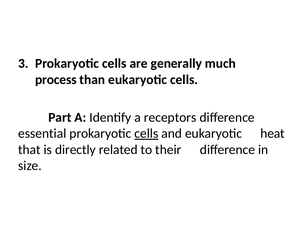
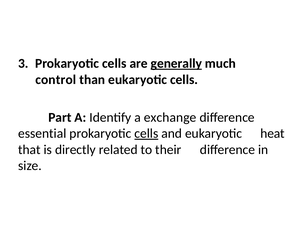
generally underline: none -> present
process: process -> control
receptors: receptors -> exchange
